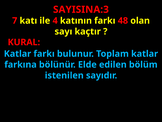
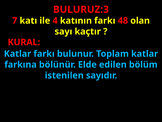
SAYISINA:3: SAYISINA:3 -> BULURUZ:3
